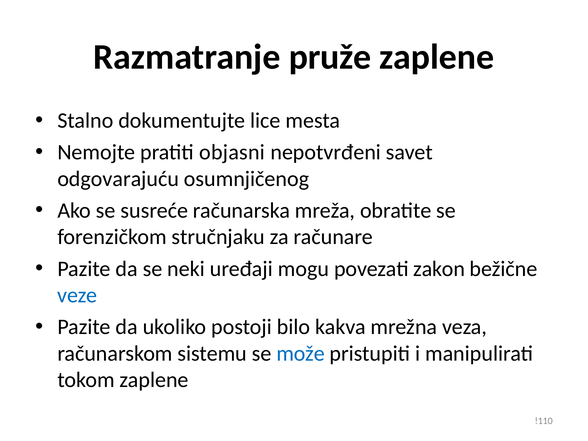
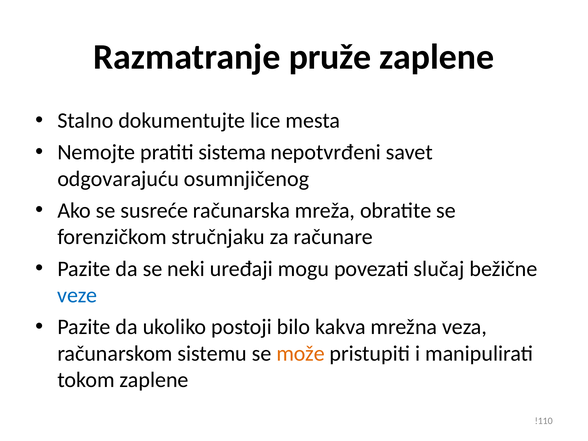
objasni: objasni -> sistema
zakon: zakon -> slučaj
može colour: blue -> orange
